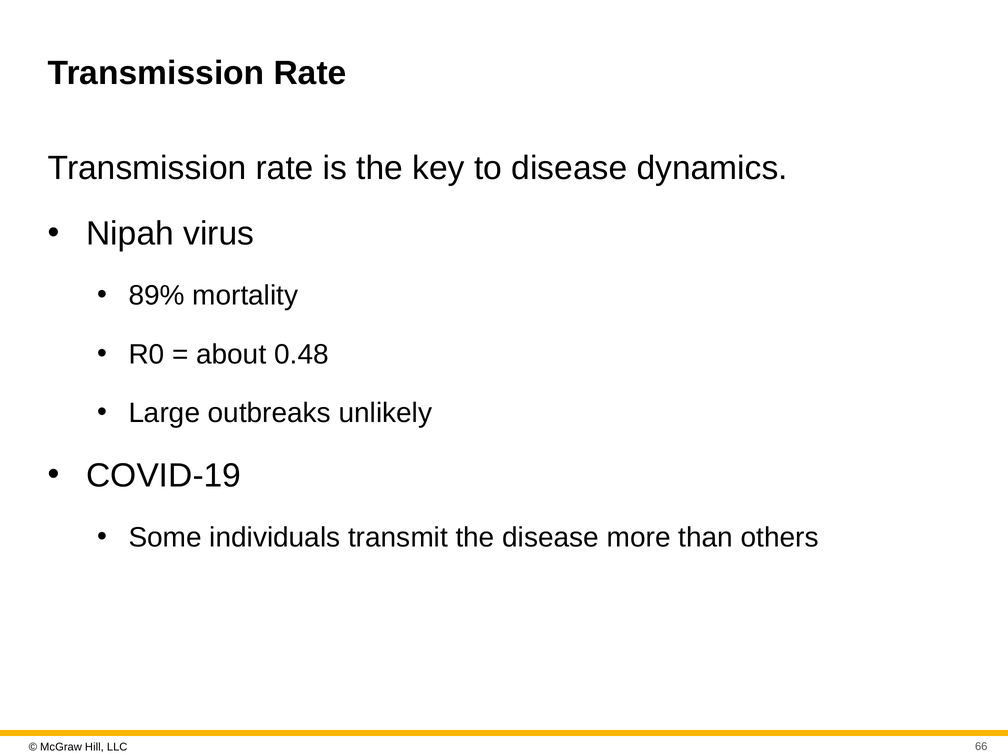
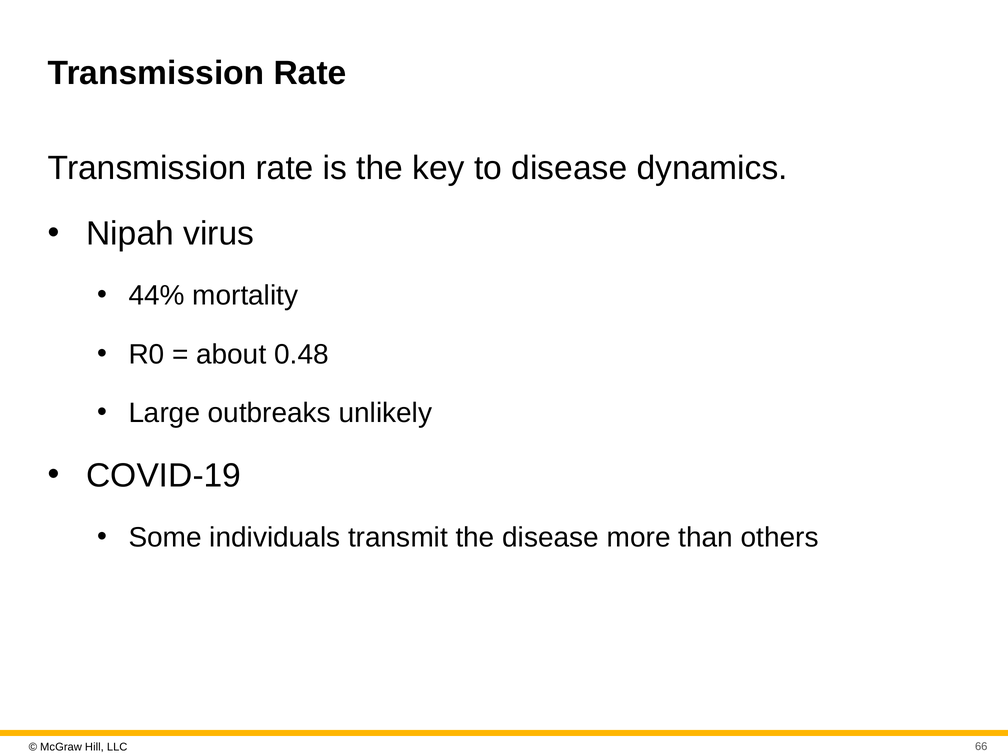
89%: 89% -> 44%
